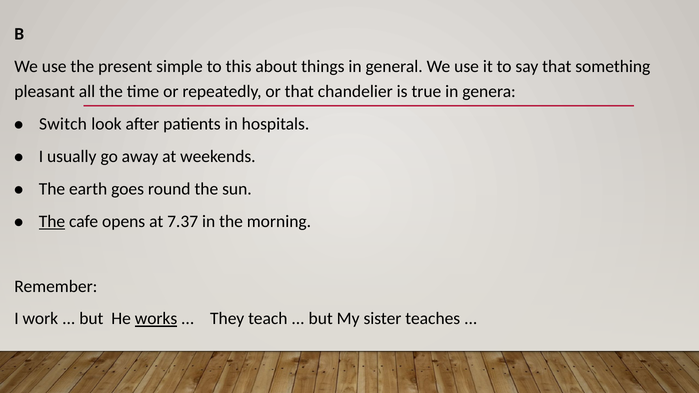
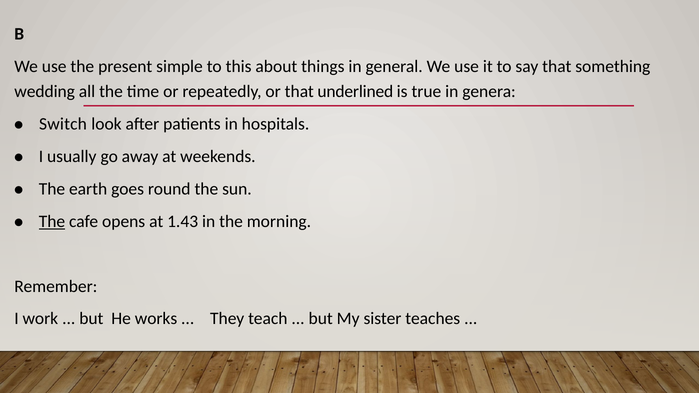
pleasant: pleasant -> wedding
chandelier: chandelier -> underlined
7.37: 7.37 -> 1.43
works underline: present -> none
